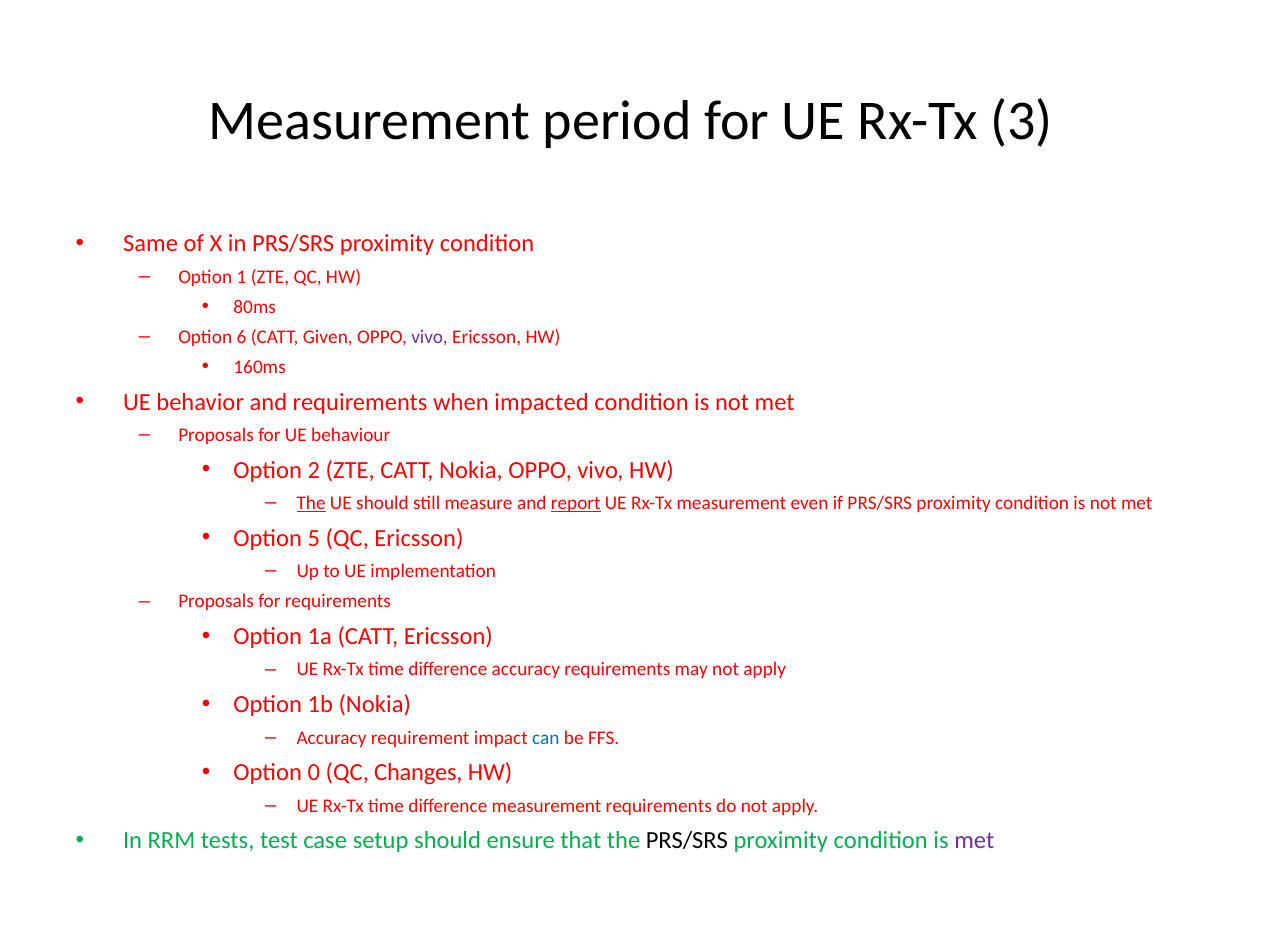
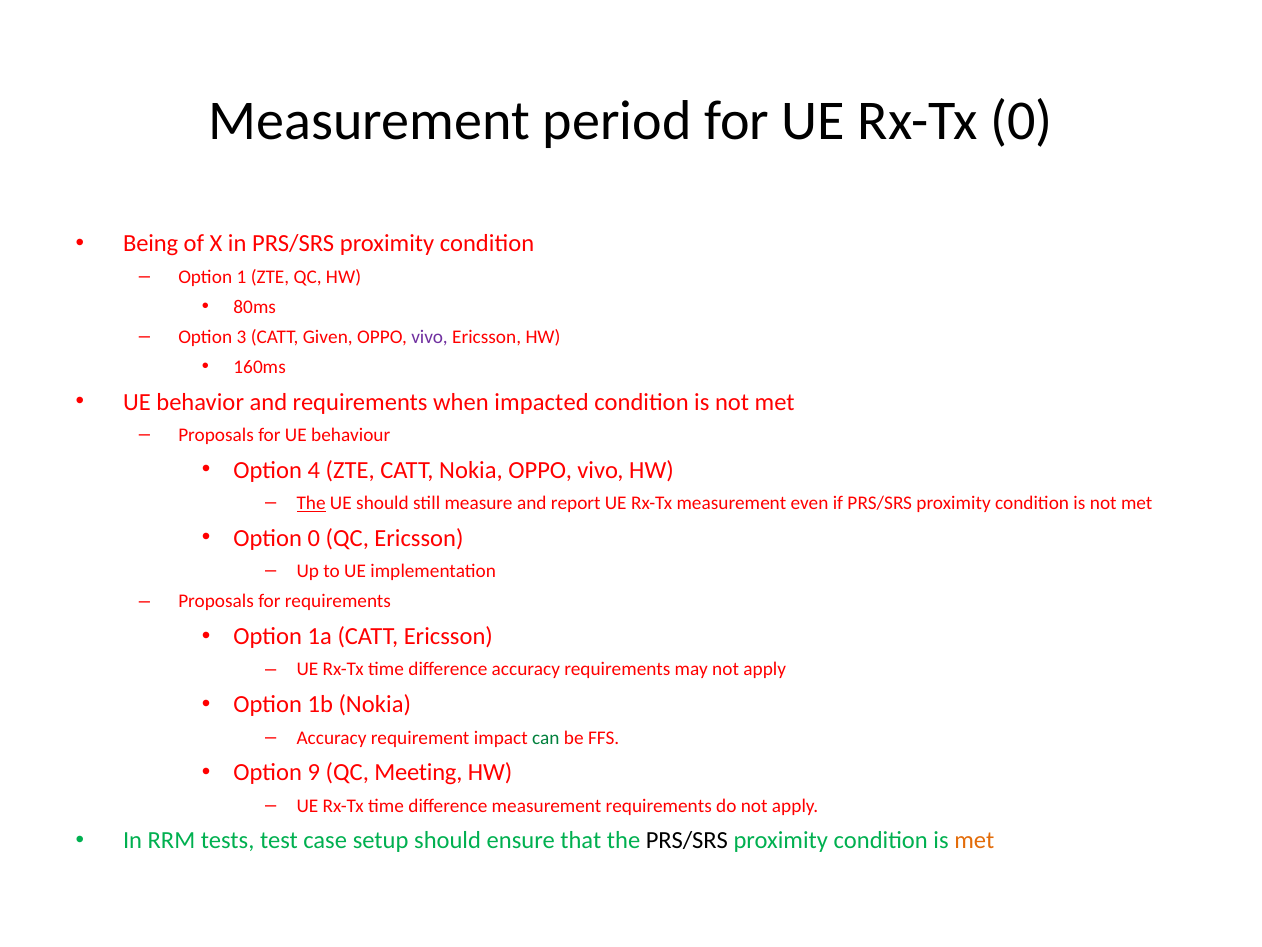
Rx-Tx 3: 3 -> 0
Same: Same -> Being
6: 6 -> 3
2: 2 -> 4
report underline: present -> none
Option 5: 5 -> 0
can colour: blue -> green
0: 0 -> 9
Changes: Changes -> Meeting
met at (974, 840) colour: purple -> orange
